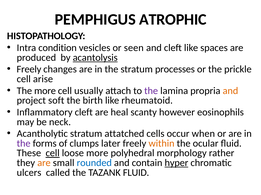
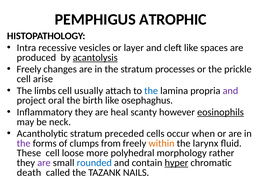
condition: condition -> recessive
seen: seen -> layer
The more: more -> limbs
the at (151, 91) colour: purple -> blue
and at (230, 91) colour: orange -> purple
soft: soft -> oral
rheumatoid: rheumatoid -> osephaghus
Inflammatory cleft: cleft -> they
eosinophils underline: none -> present
attatched: attatched -> preceded
later: later -> from
ocular: ocular -> larynx
cell at (53, 154) underline: present -> none
are at (44, 163) colour: orange -> purple
ulcers: ulcers -> death
TAZANK FLUID: FLUID -> NAILS
